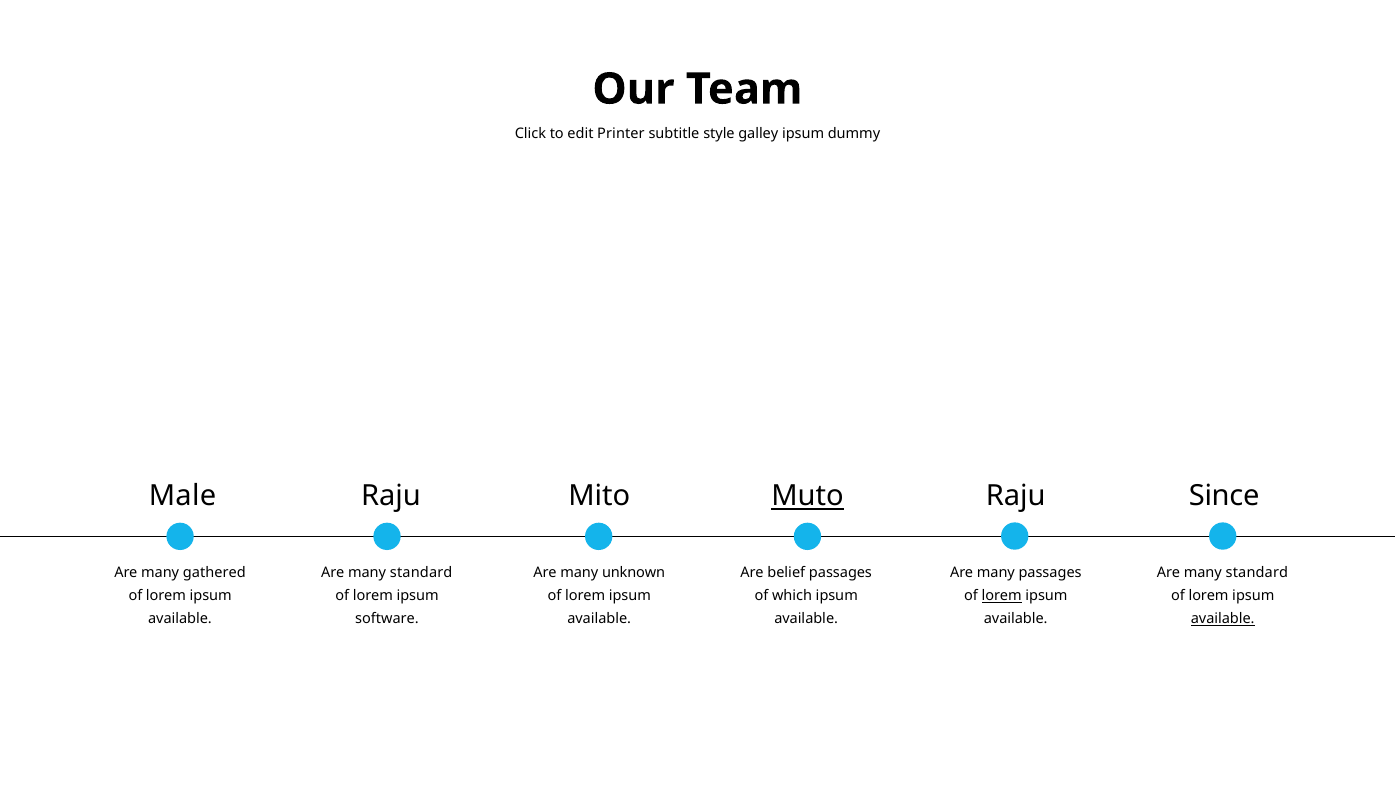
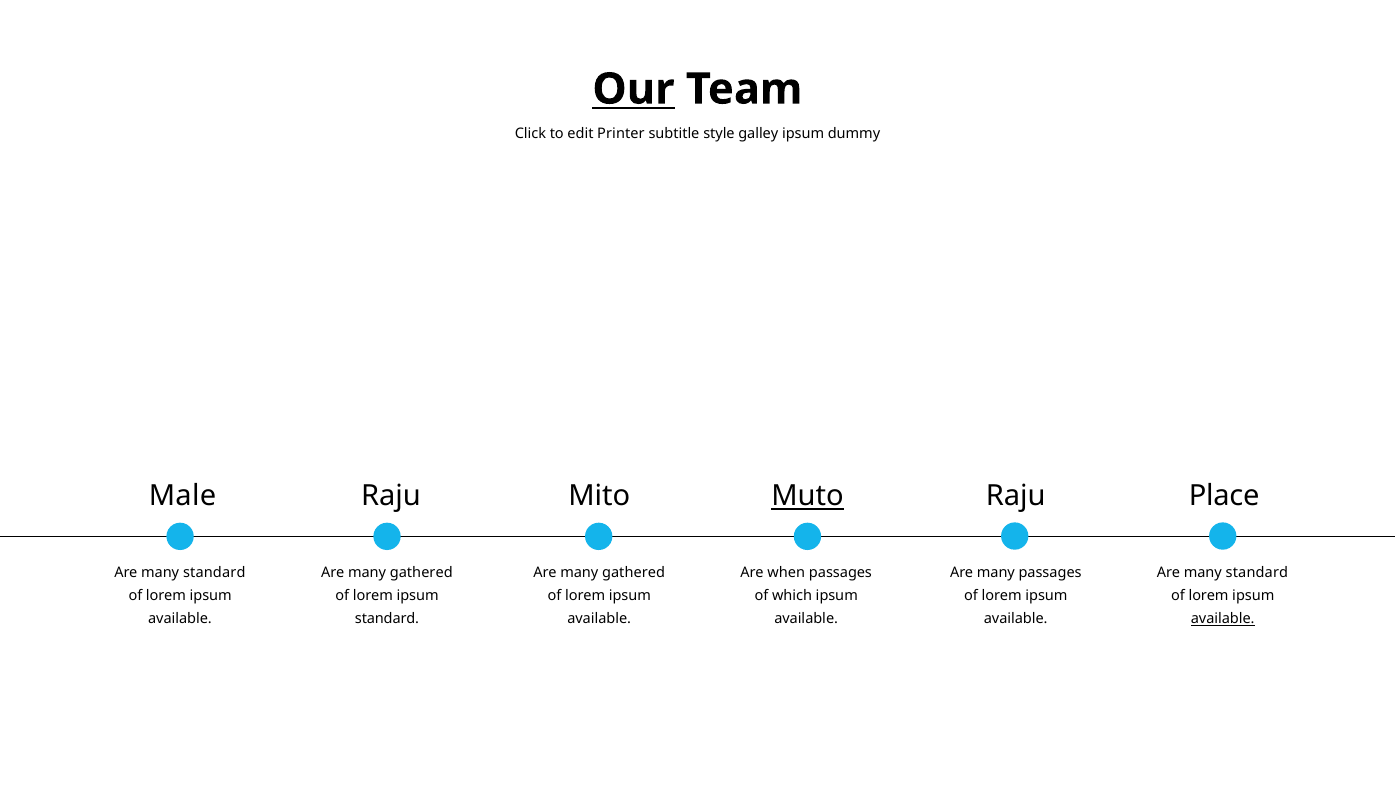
Our underline: none -> present
Since: Since -> Place
gathered at (214, 572): gathered -> standard
standard at (421, 572): standard -> gathered
unknown at (634, 572): unknown -> gathered
belief: belief -> when
lorem at (1002, 596) underline: present -> none
software at (387, 619): software -> standard
